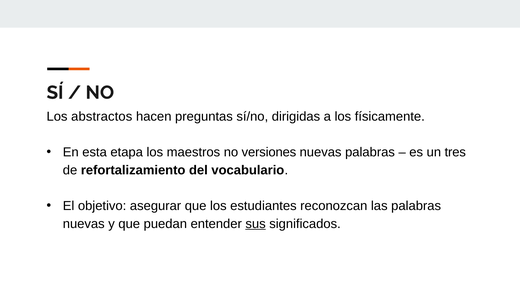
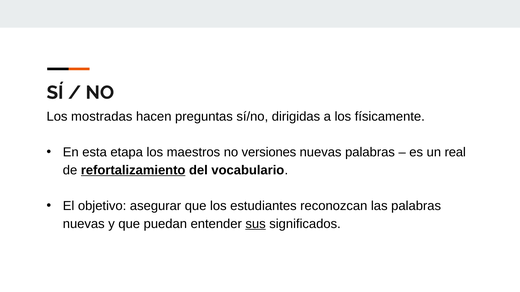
abstractos: abstractos -> mostradas
tres: tres -> real
refortalizamiento underline: none -> present
